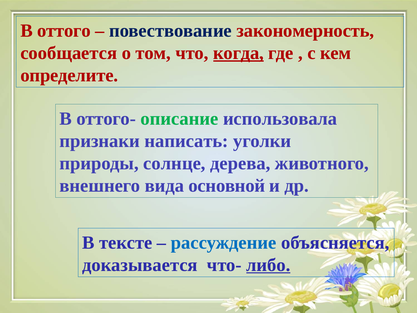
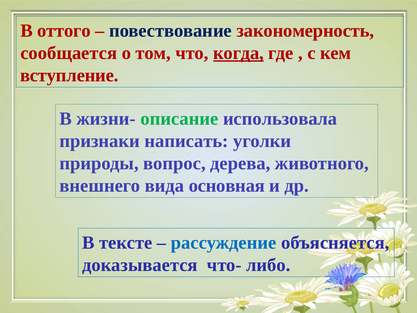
определите: определите -> вступление
оттого-: оттого- -> жизни-
солнце: солнце -> вопрос
основной: основной -> основная
либо underline: present -> none
